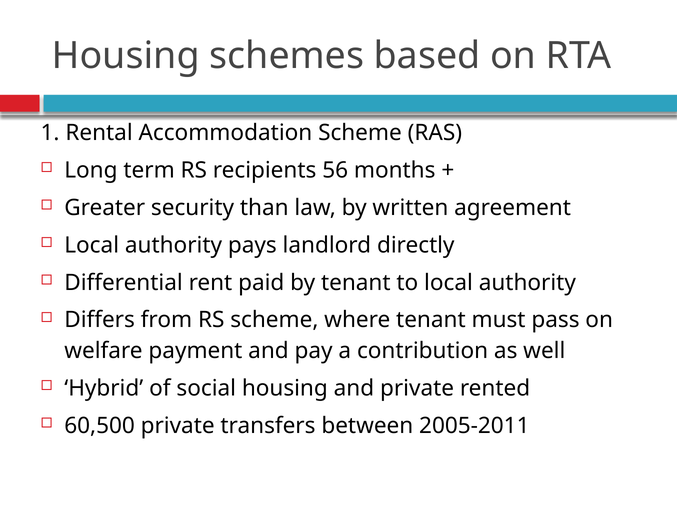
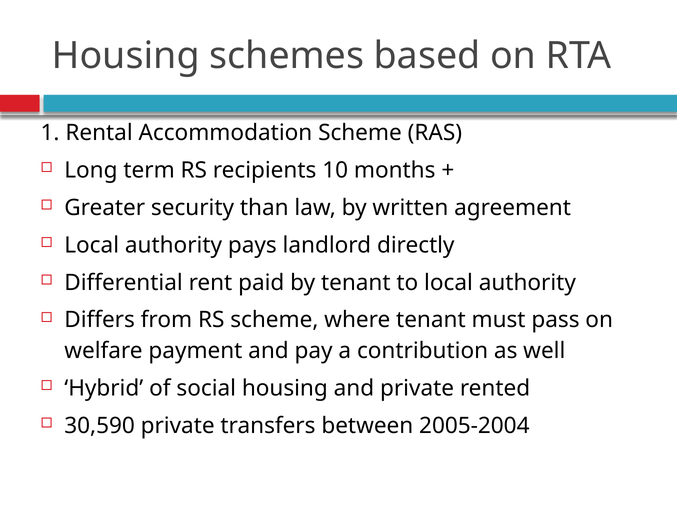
56: 56 -> 10
60,500: 60,500 -> 30,590
2005-2011: 2005-2011 -> 2005-2004
